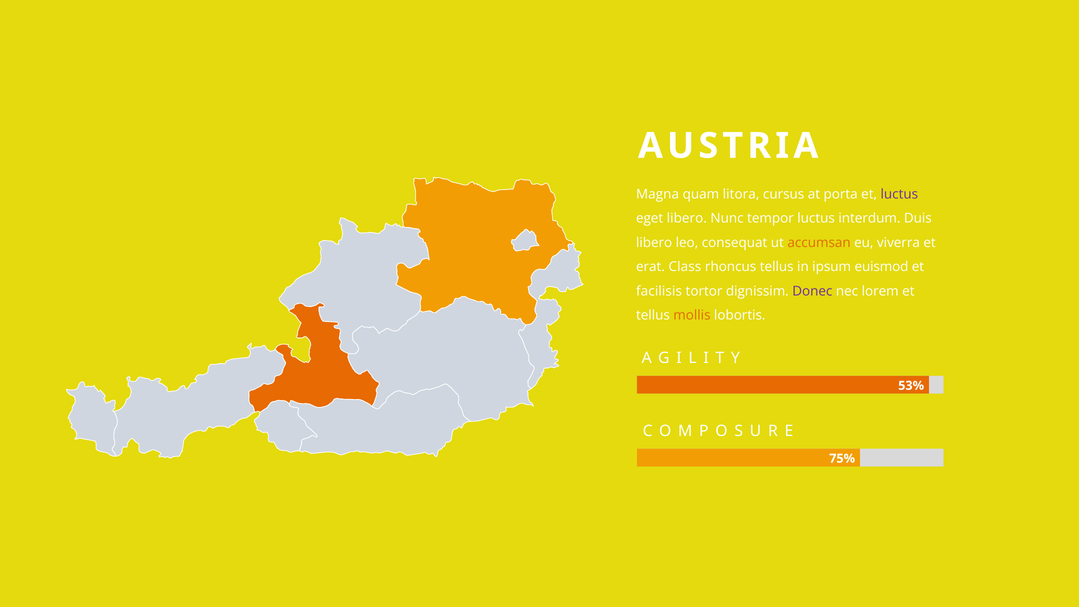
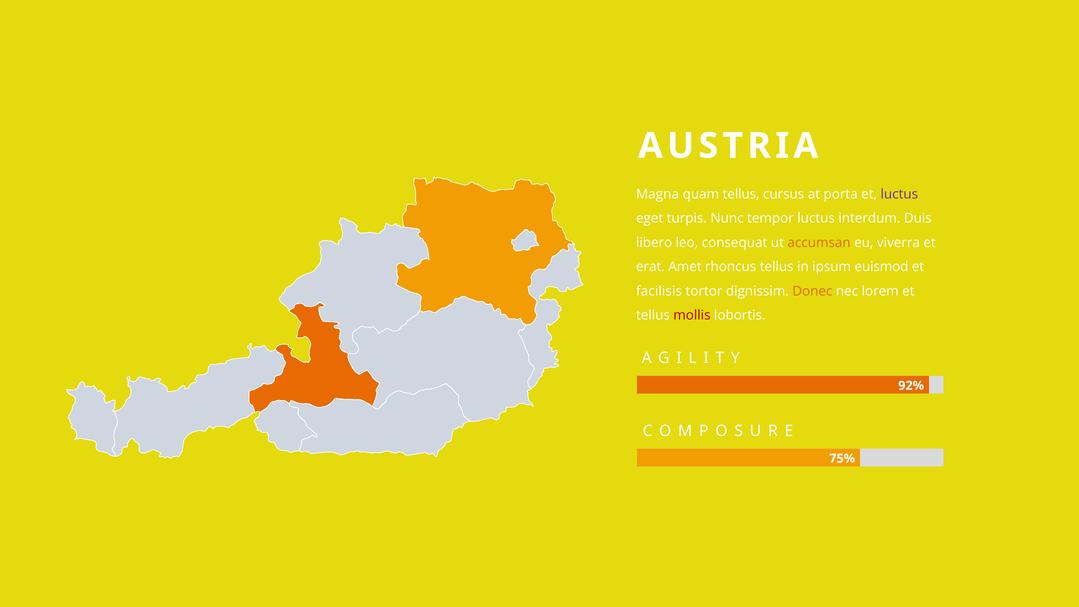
quam litora: litora -> tellus
eget libero: libero -> turpis
Class: Class -> Amet
Donec colour: purple -> orange
mollis colour: orange -> red
53%: 53% -> 92%
